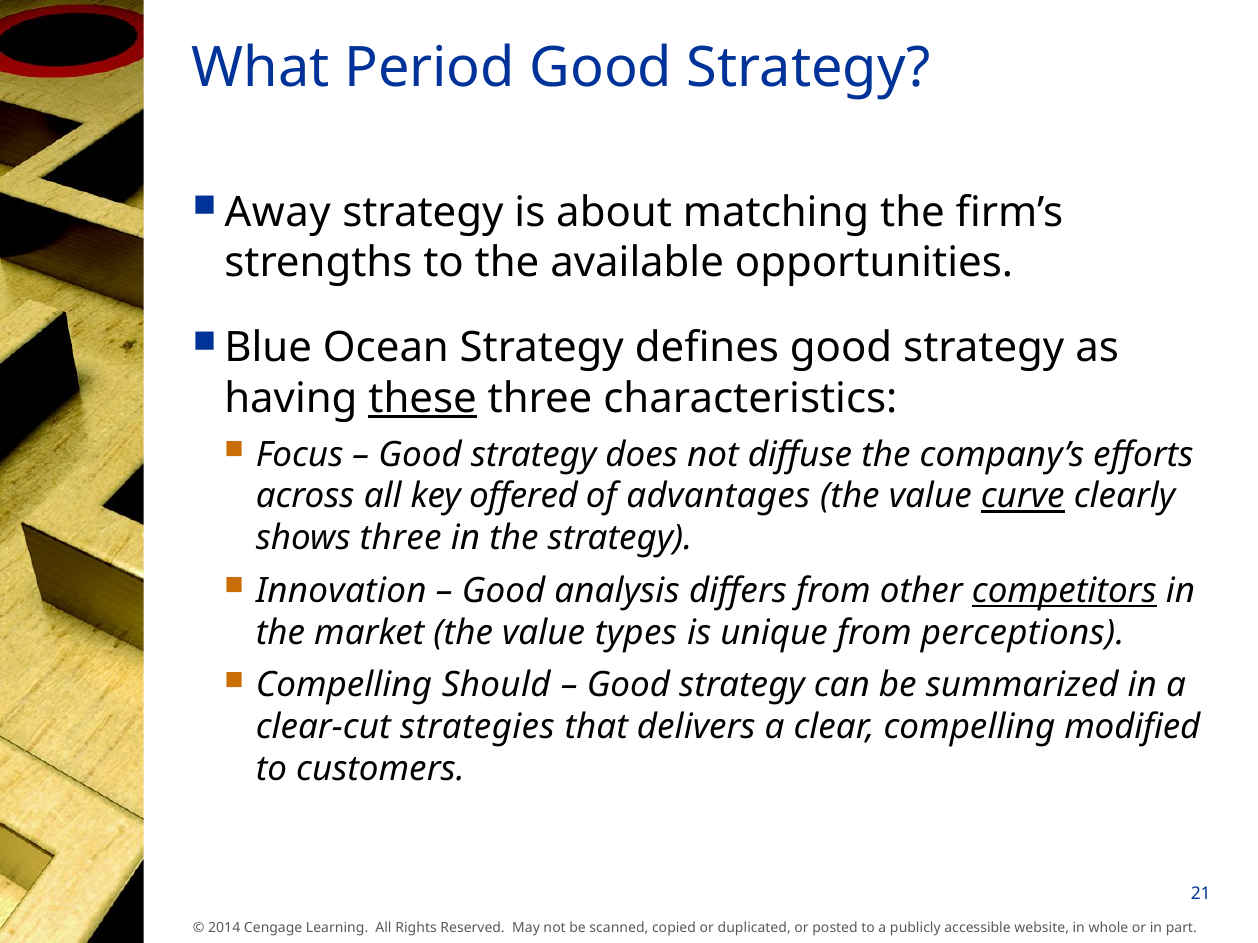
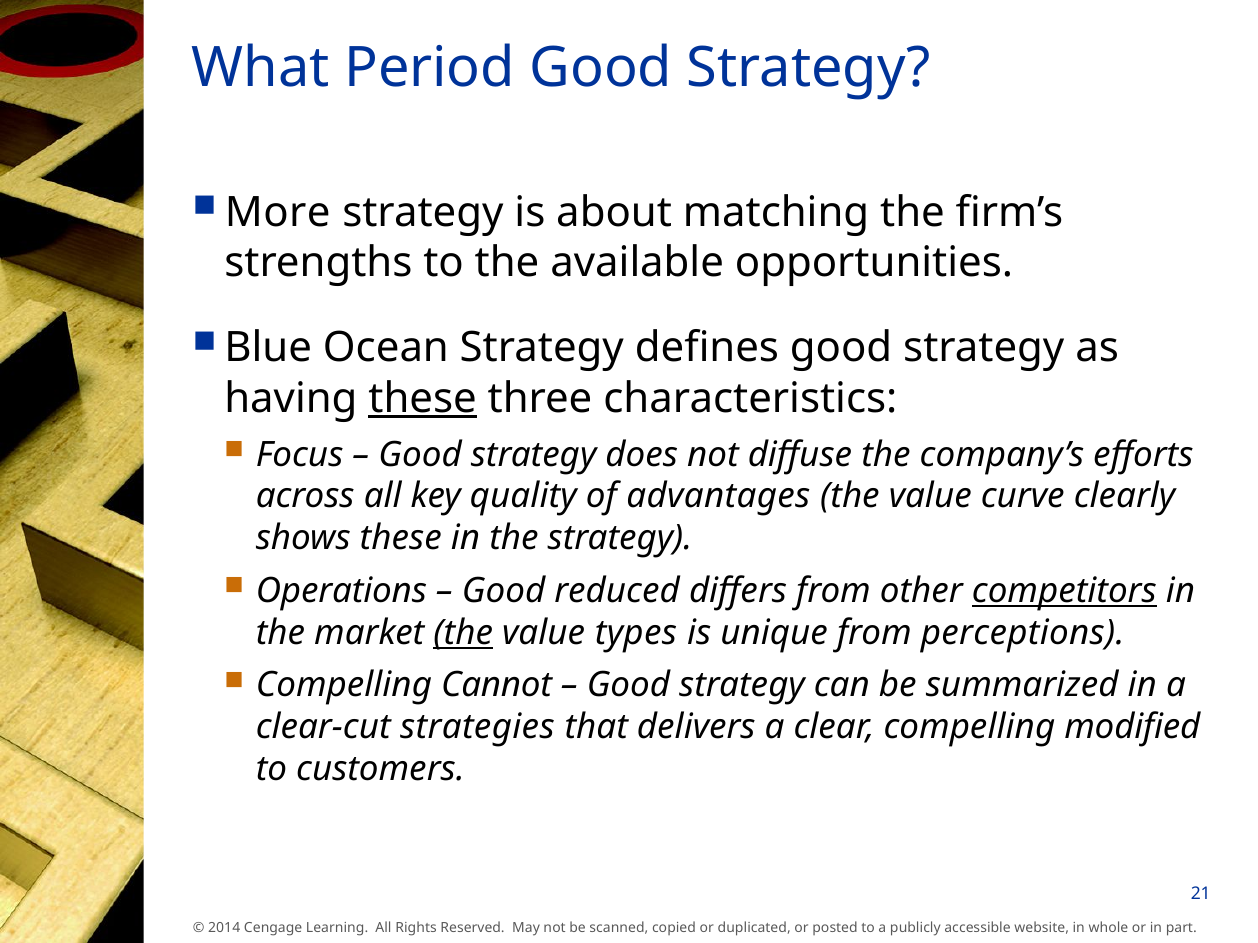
Away: Away -> More
offered: offered -> quality
curve underline: present -> none
shows three: three -> these
Innovation: Innovation -> Operations
analysis: analysis -> reduced
the at (463, 633) underline: none -> present
Should: Should -> Cannot
